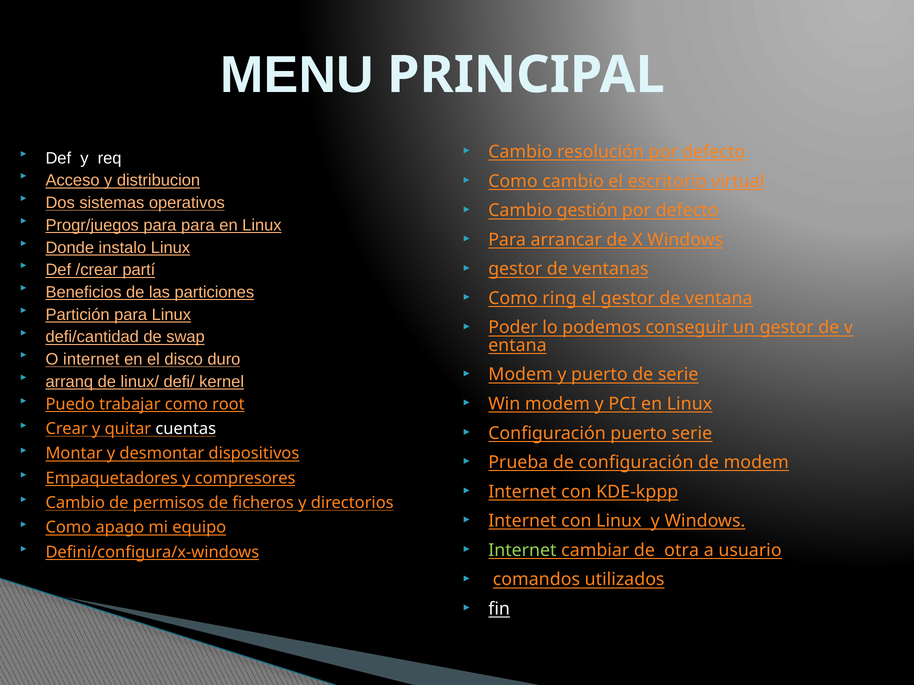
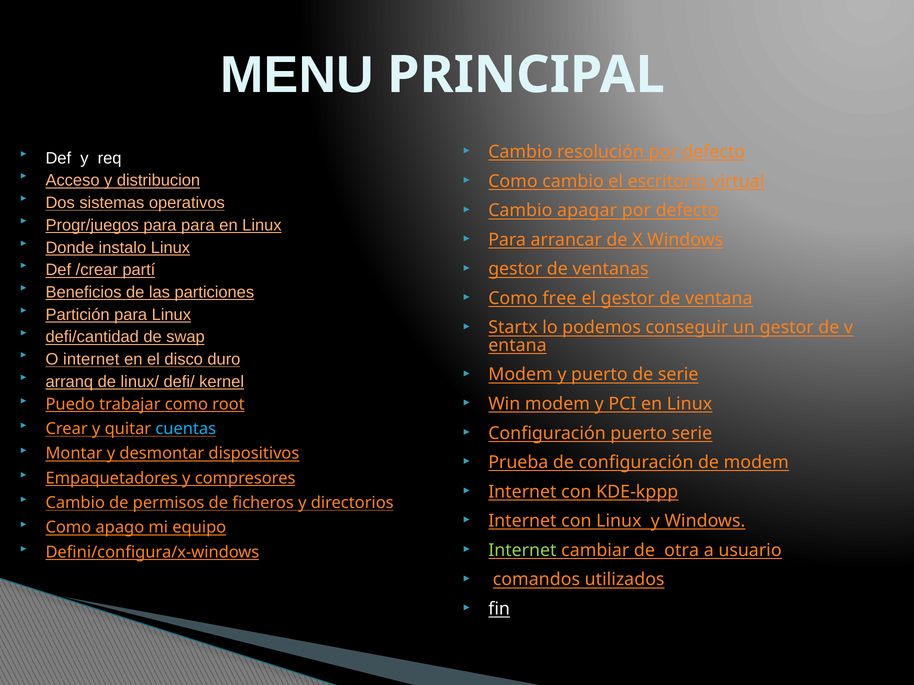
gestión: gestión -> apagar
ring: ring -> free
Poder: Poder -> Startx
cuentas colour: white -> light blue
